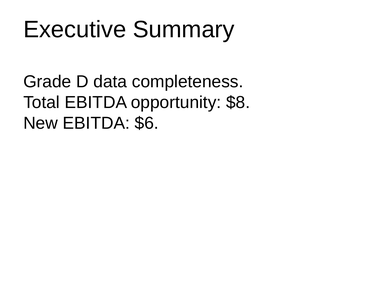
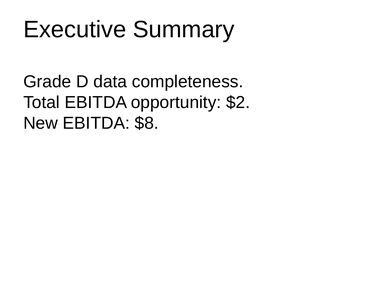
$8: $8 -> $2
$6: $6 -> $8
